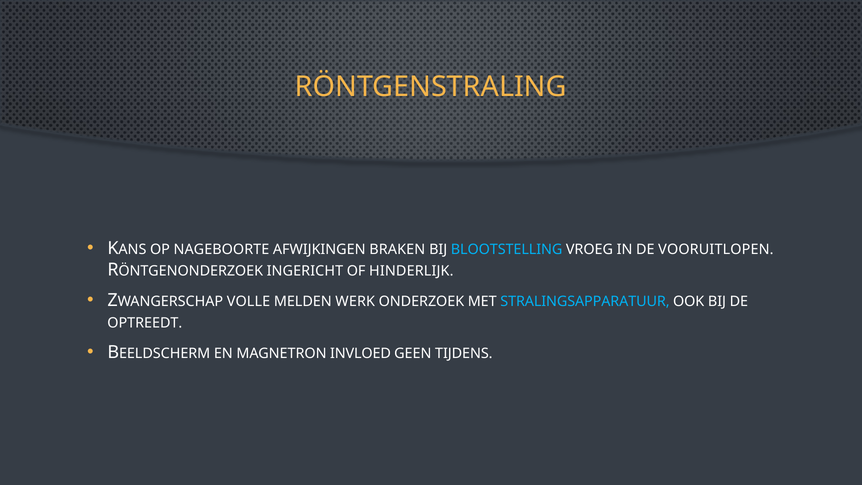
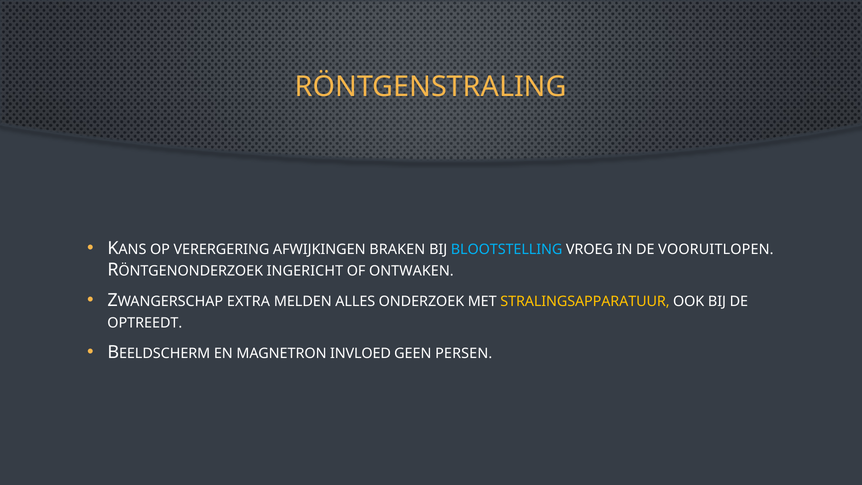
NAGEBOORTE: NAGEBOORTE -> VERERGERING
HINDERLIJK: HINDERLIJK -> ONTWAKEN
VOLLE: VOLLE -> EXTRA
WERK: WERK -> ALLES
STRALINGSAPPARATUUR colour: light blue -> yellow
TIJDENS: TIJDENS -> PERSEN
